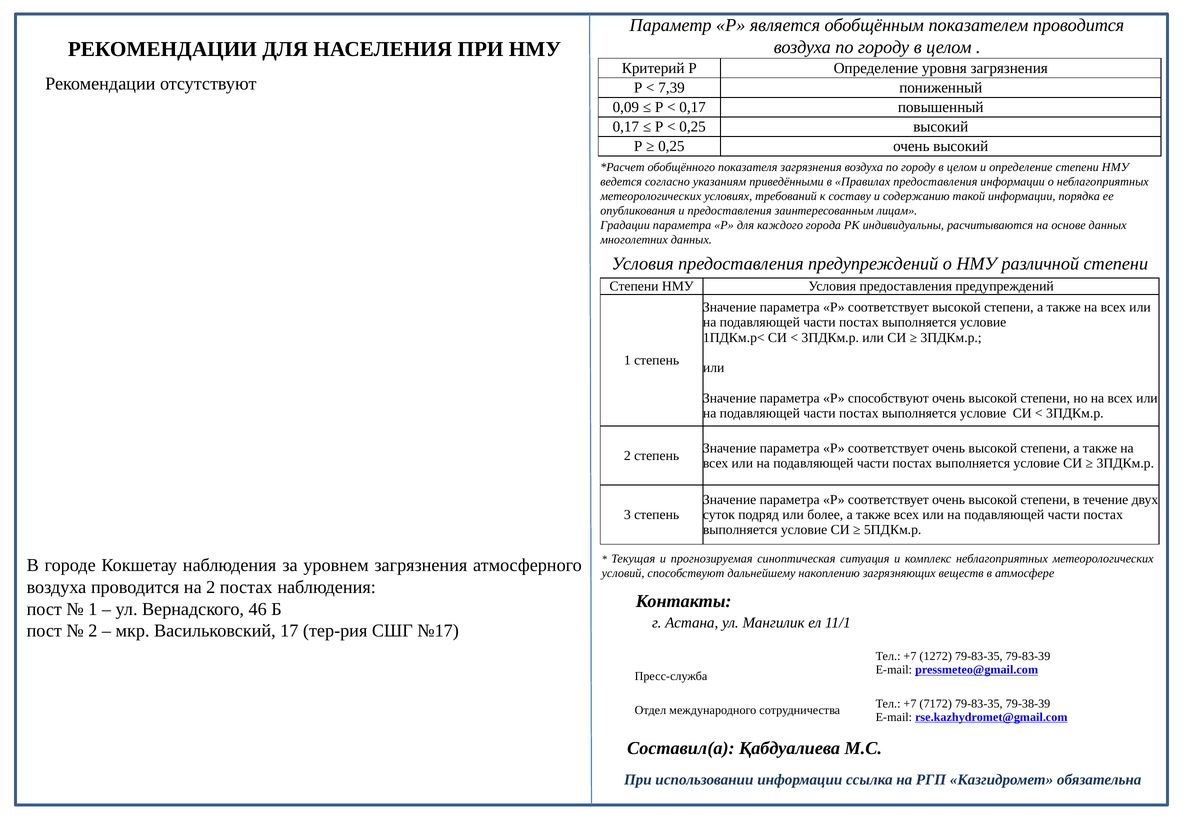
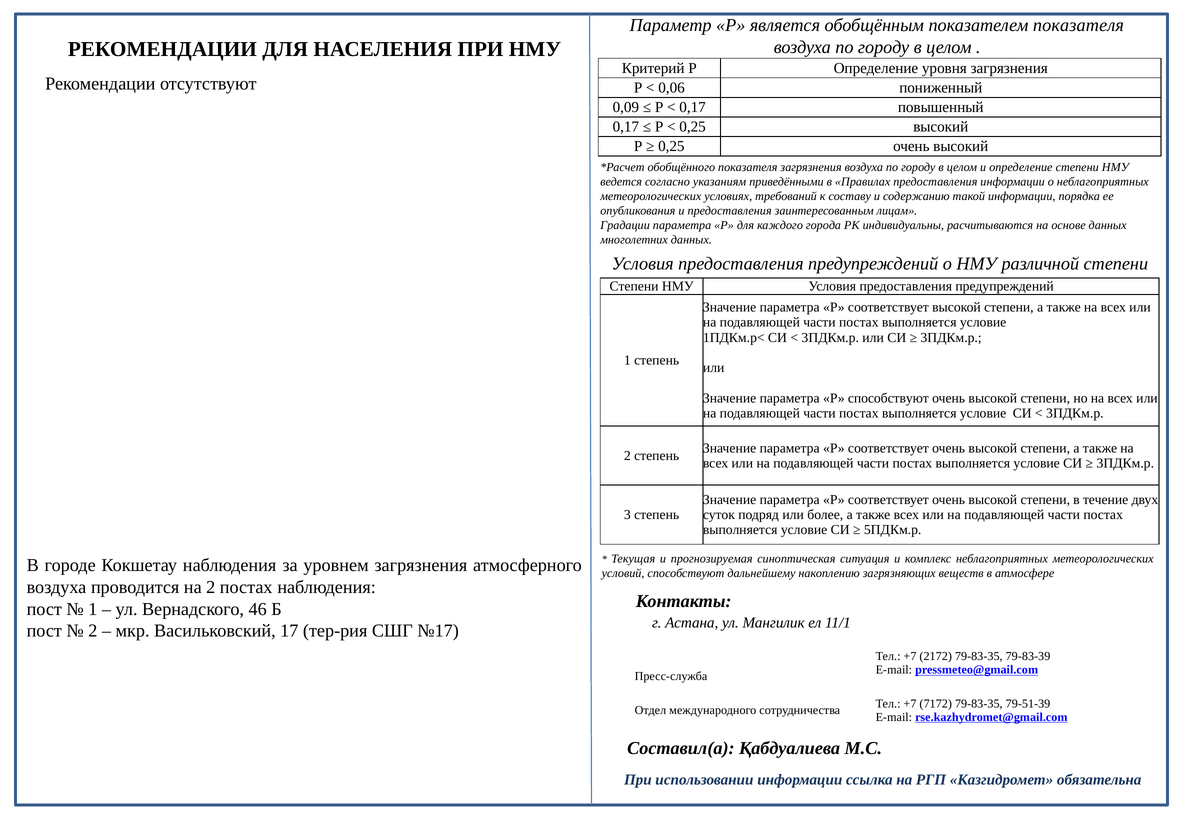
показателем проводится: проводится -> показателя
7,39: 7,39 -> 0,06
1272: 1272 -> 2172
79-38-39: 79-38-39 -> 79-51-39
